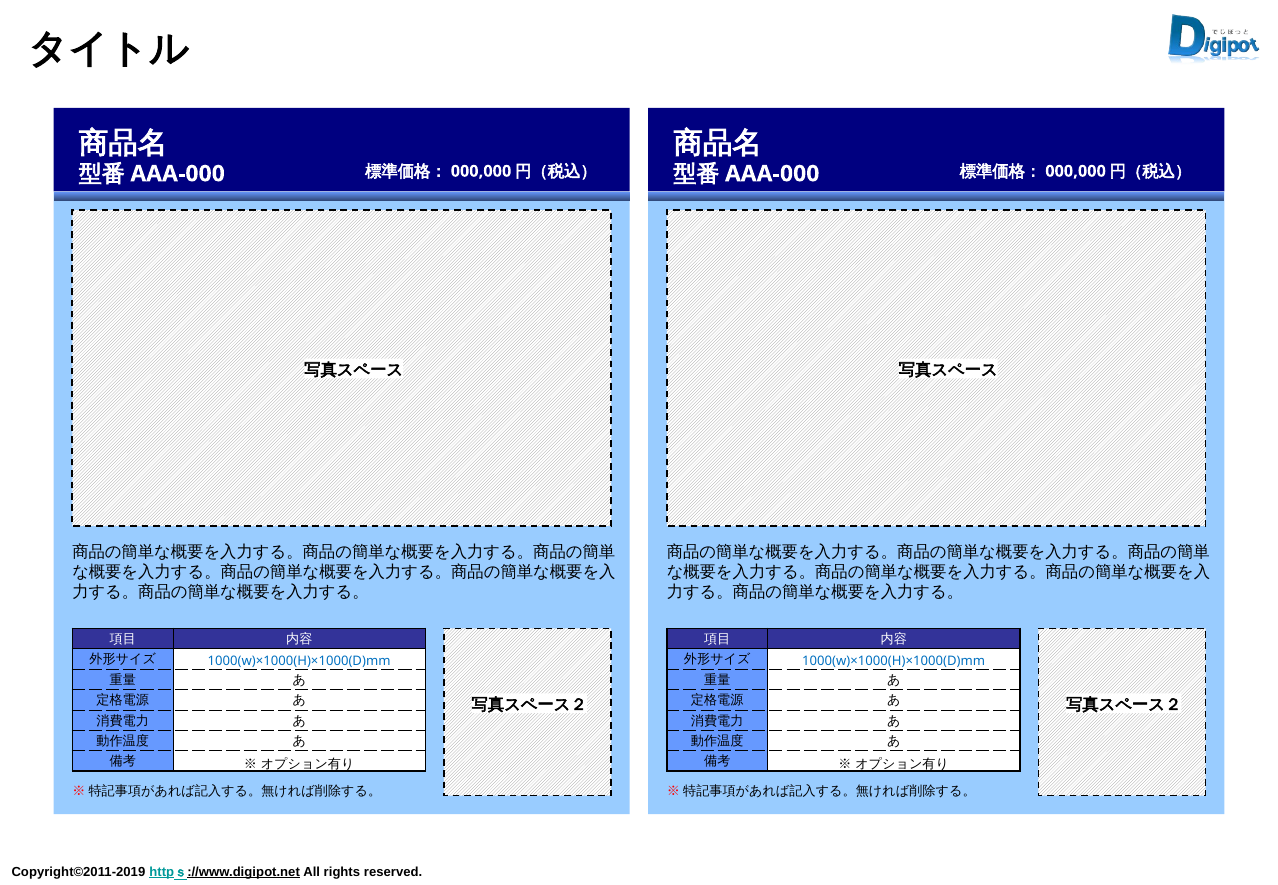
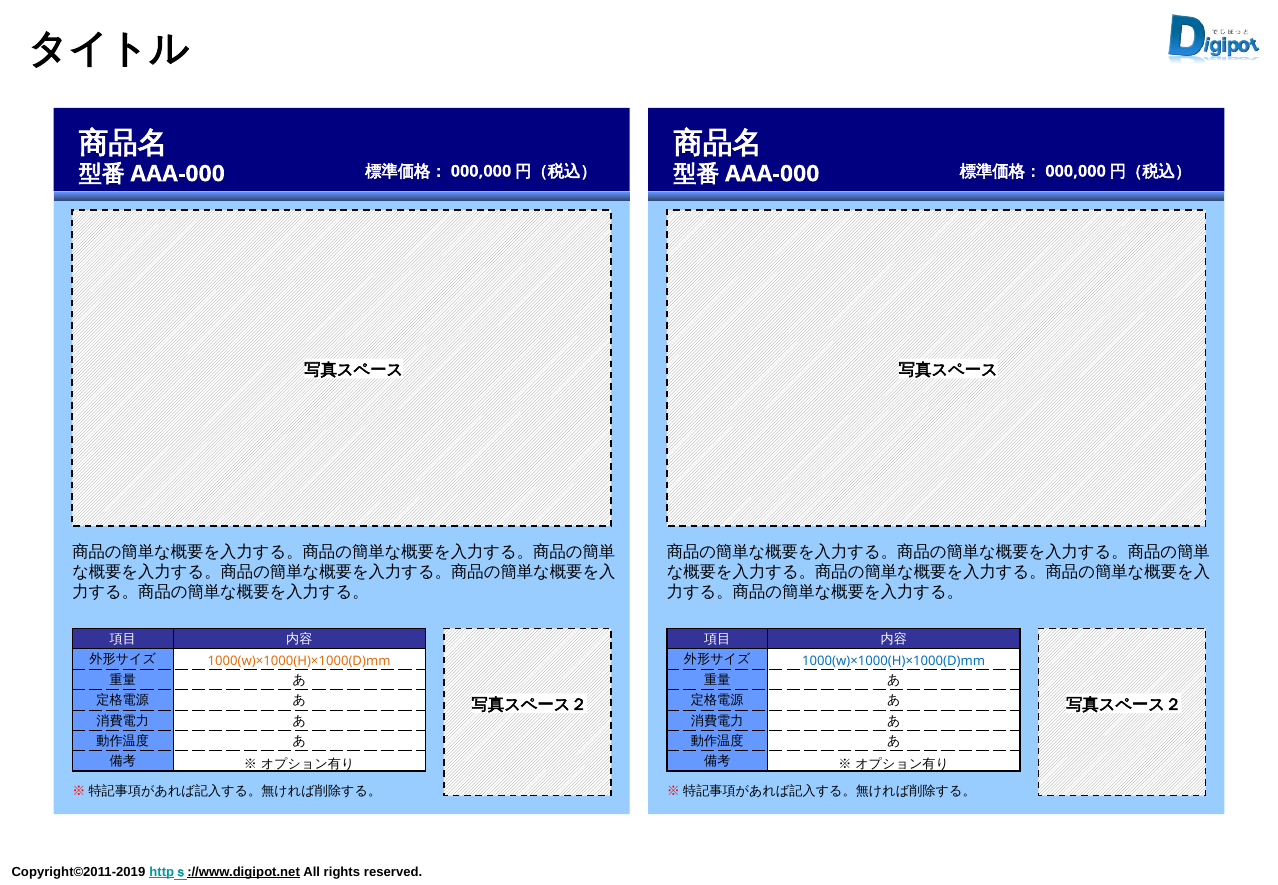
1000(w)×1000(H)×1000(D)mm at (299, 661) colour: blue -> orange
